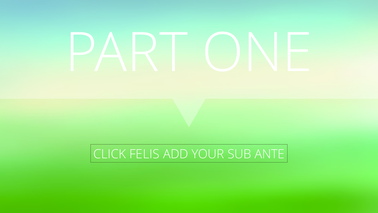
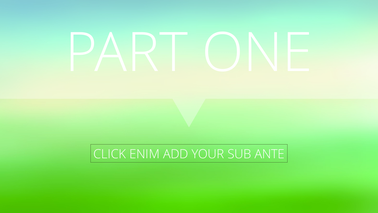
FELIS: FELIS -> ENIM
